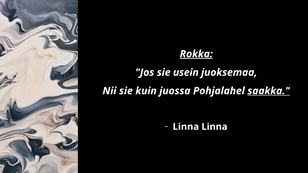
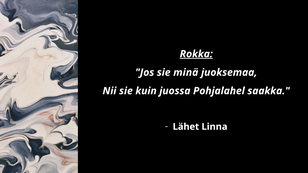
usein: usein -> minä
saakka underline: present -> none
Linna at (186, 127): Linna -> Lähet
